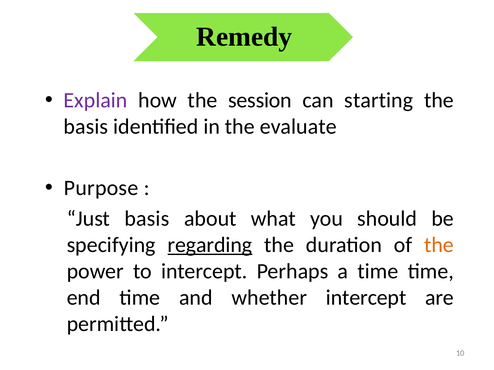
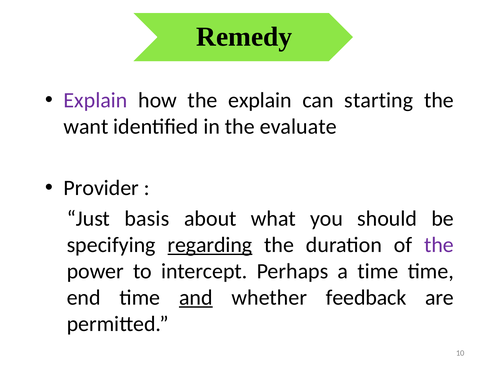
the session: session -> explain
basis at (86, 127): basis -> want
Purpose: Purpose -> Provider
the at (439, 245) colour: orange -> purple
and underline: none -> present
whether intercept: intercept -> feedback
